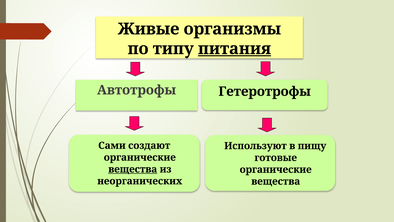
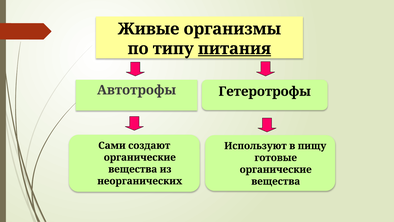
вещества at (133, 169) underline: present -> none
